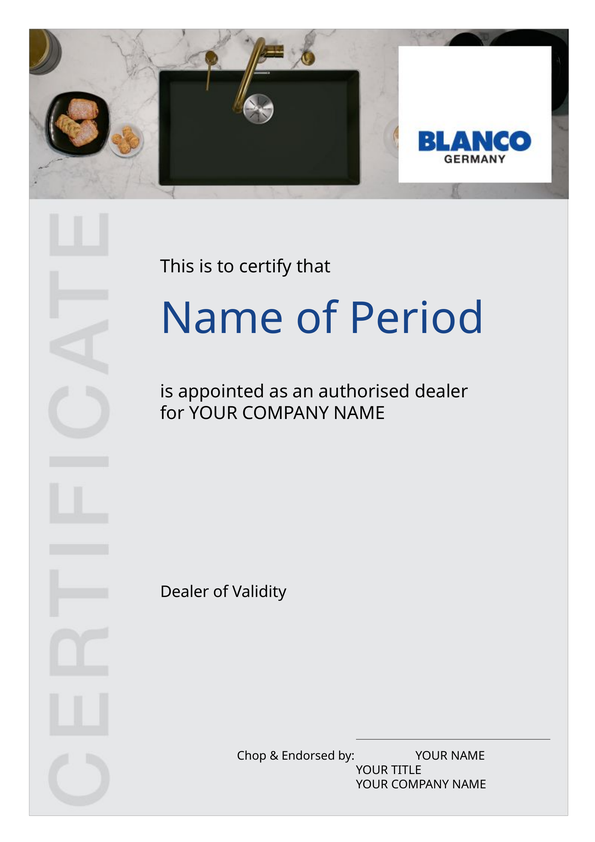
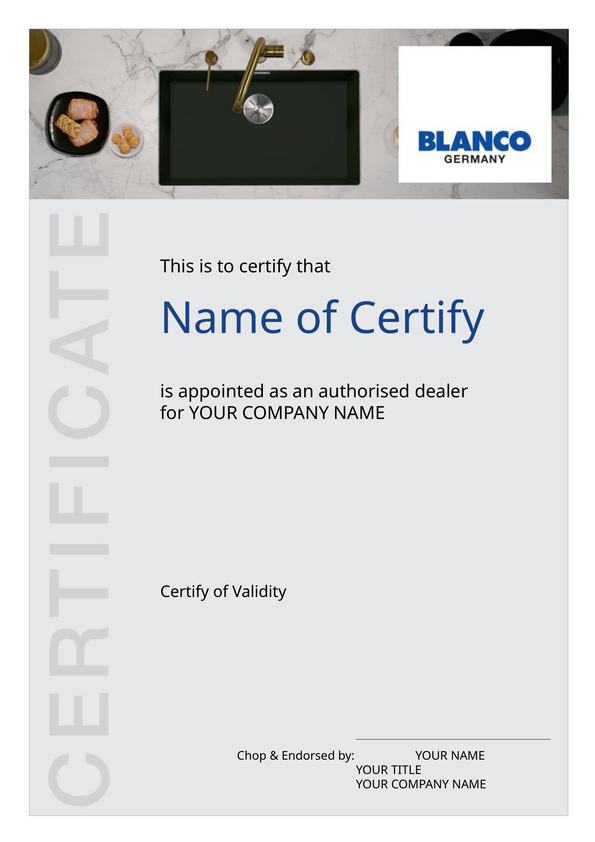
of Period: Period -> Certify
Dealer at (185, 592): Dealer -> Certify
